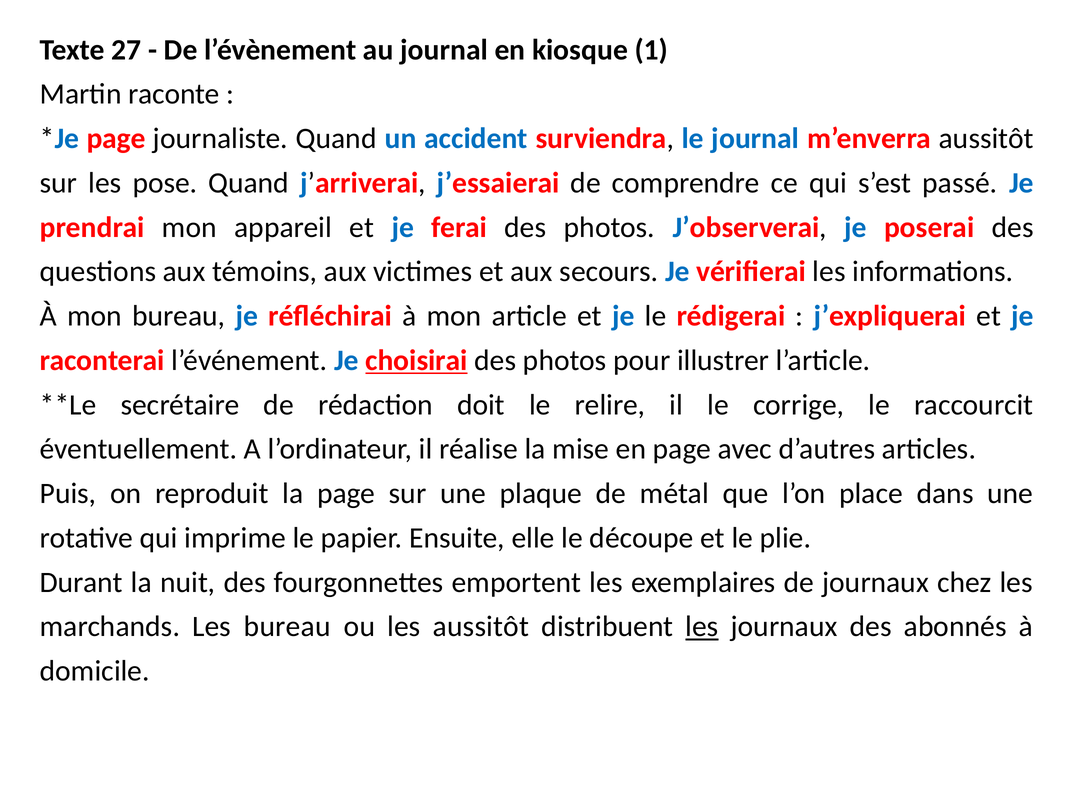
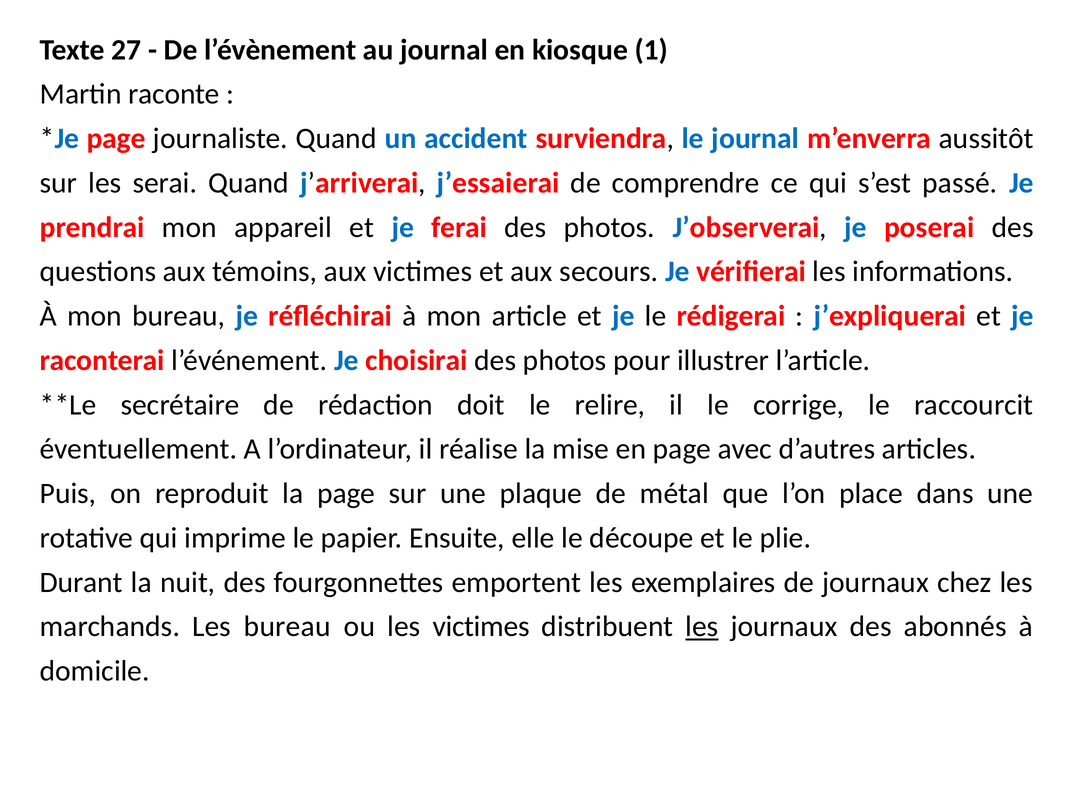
pose: pose -> serai
choisirai underline: present -> none
les aussitôt: aussitôt -> victimes
